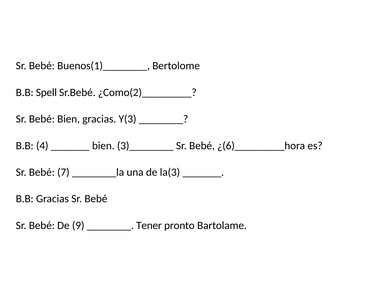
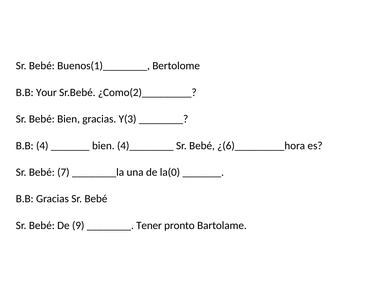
Spell: Spell -> Your
3)________: 3)________ -> 4)________
la(3: la(3 -> la(0
